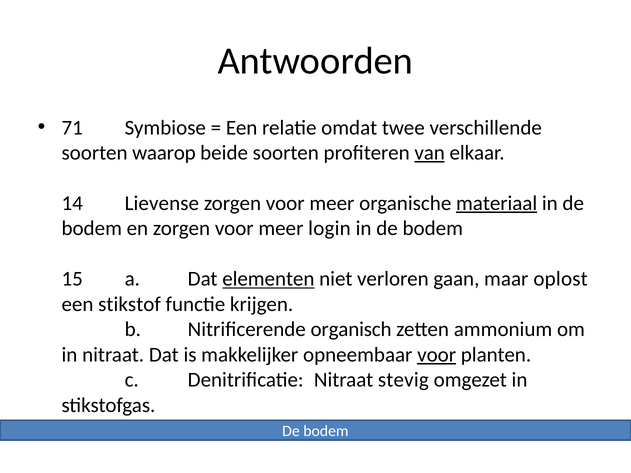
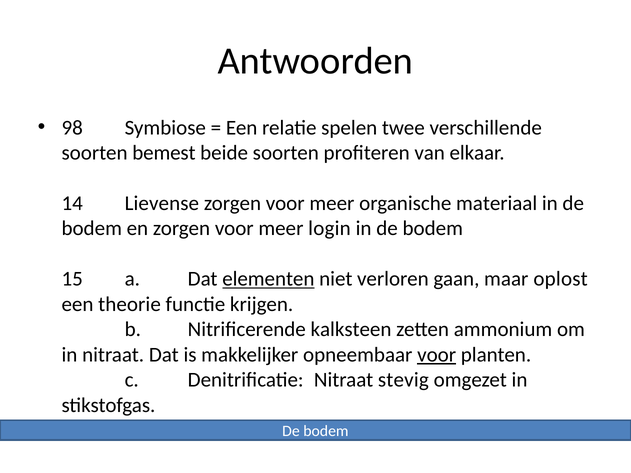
71: 71 -> 98
omdat: omdat -> spelen
waarop: waarop -> bemest
van underline: present -> none
materiaal underline: present -> none
stikstof: stikstof -> theorie
organisch: organisch -> kalksteen
